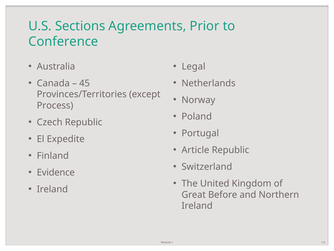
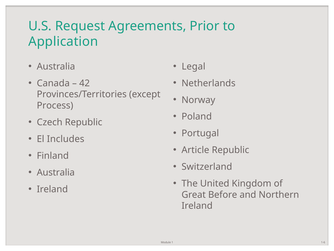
Sections: Sections -> Request
Conference: Conference -> Application
45: 45 -> 42
Expedite: Expedite -> Includes
Evidence at (56, 172): Evidence -> Australia
